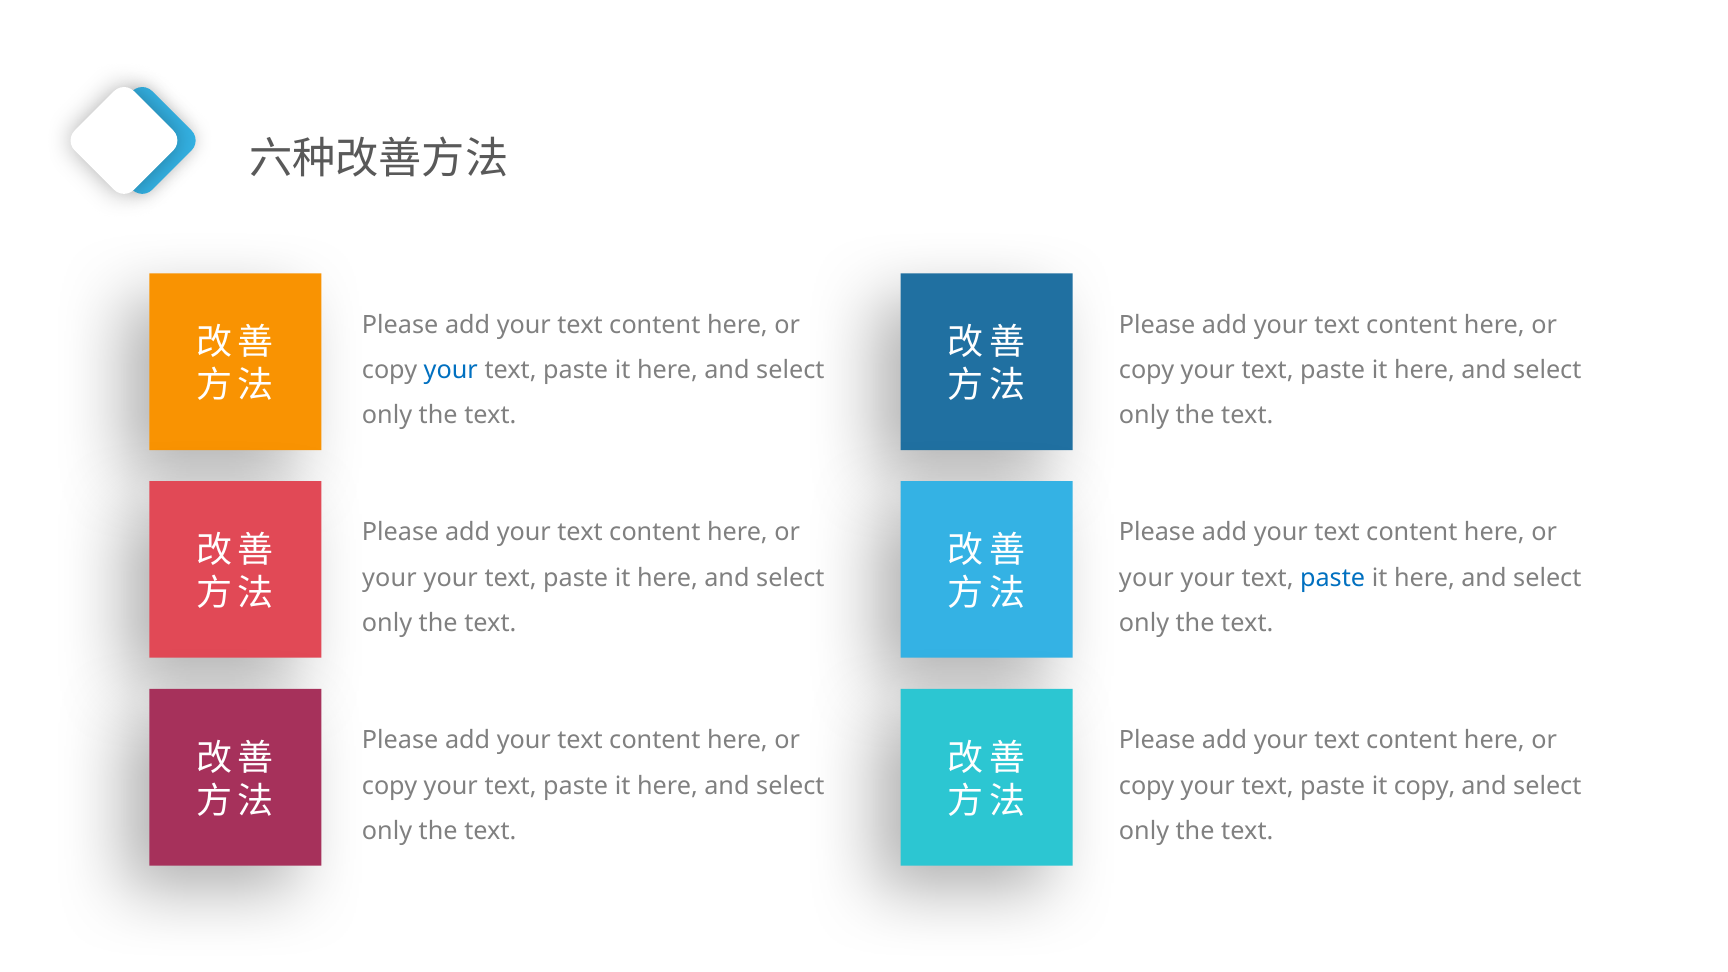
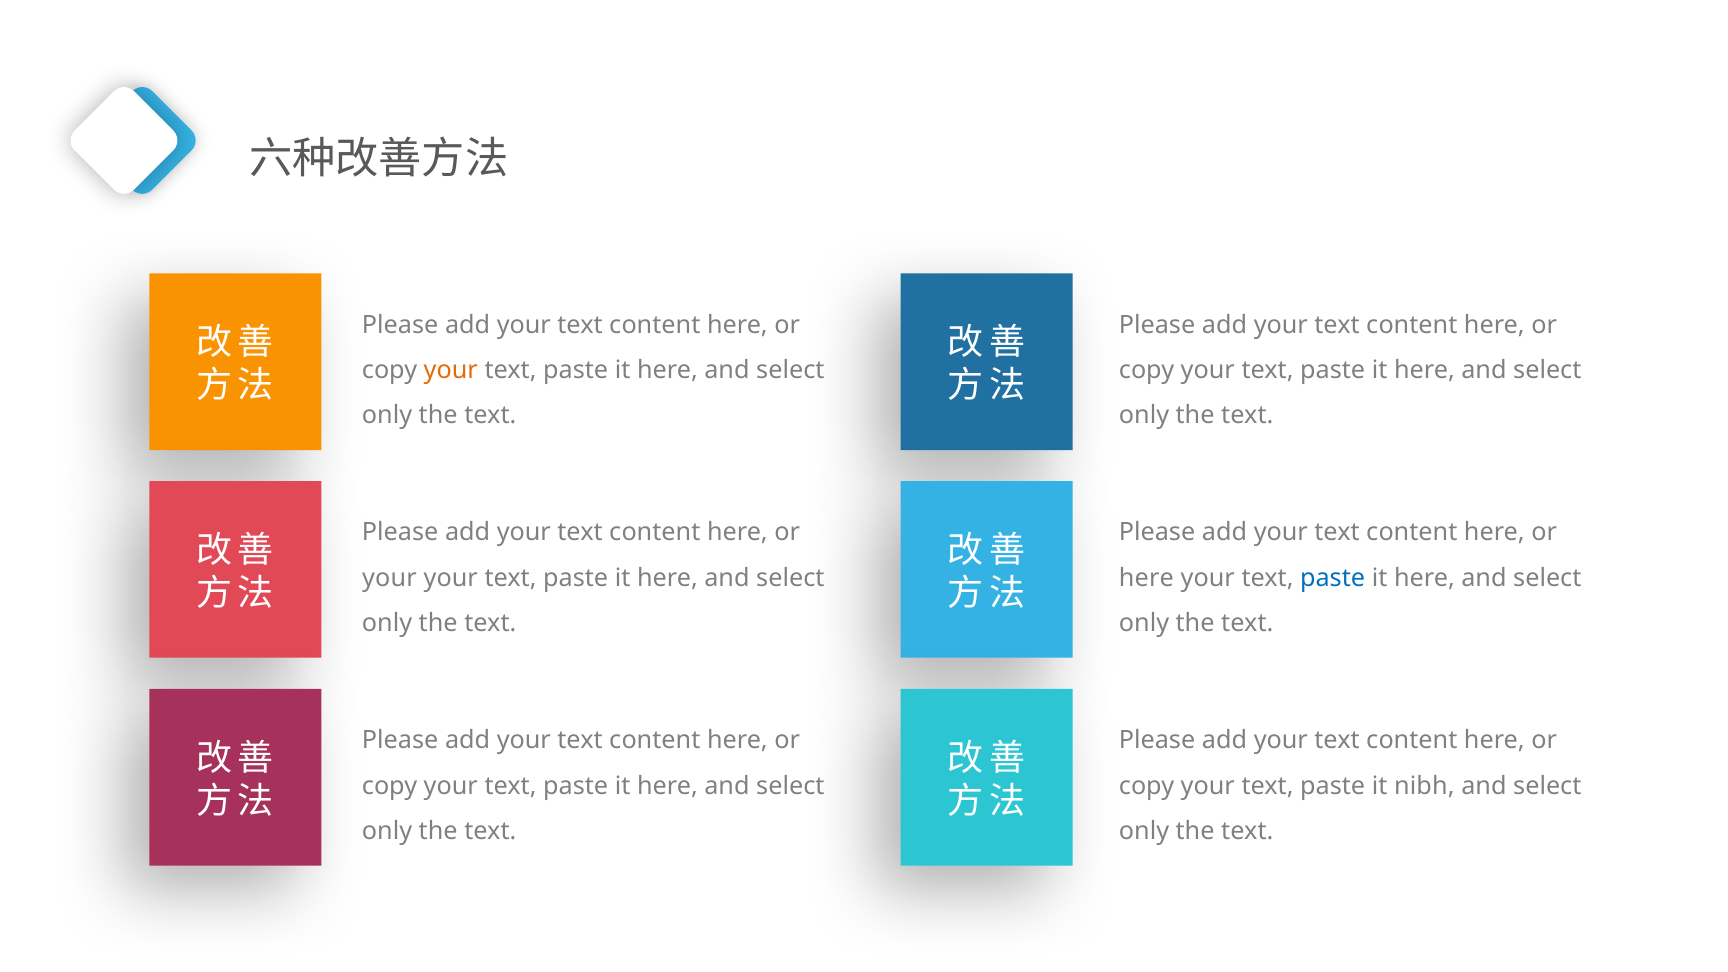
your at (451, 370) colour: blue -> orange
your at (1146, 578): your -> here
it copy: copy -> nibh
